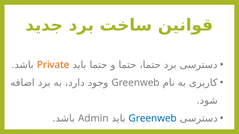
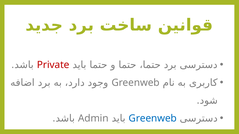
Private colour: orange -> red
